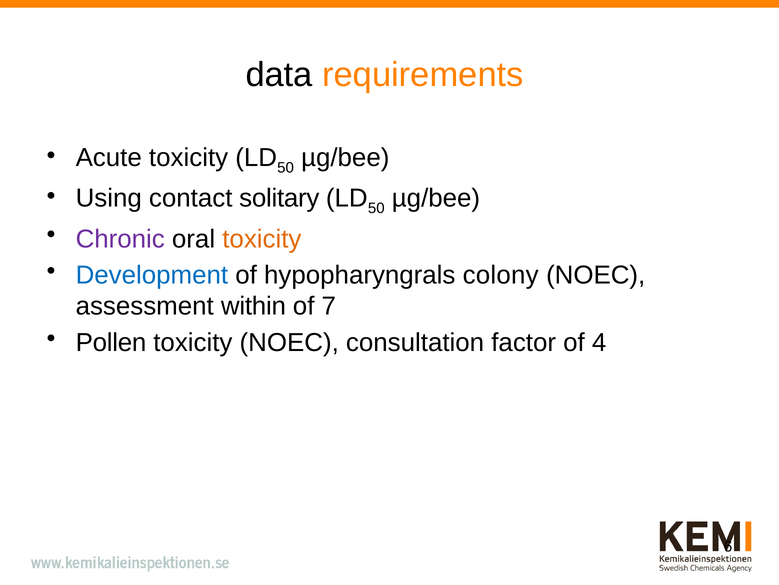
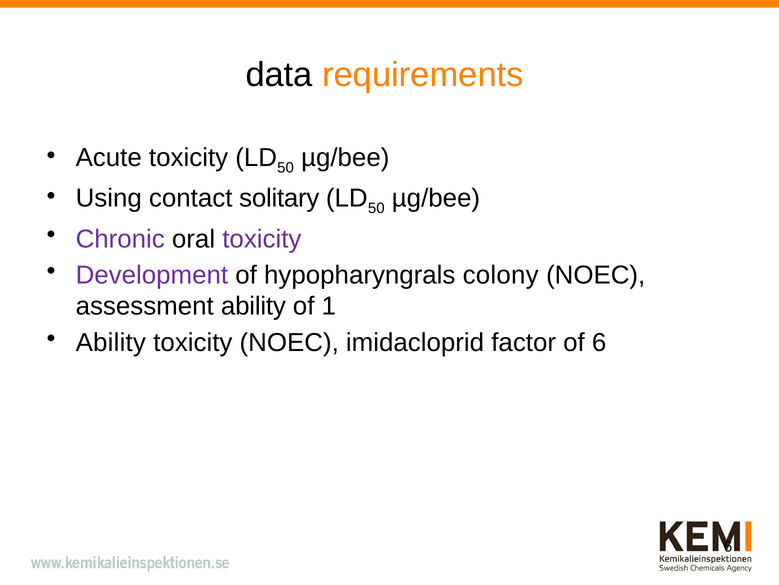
toxicity at (262, 239) colour: orange -> purple
Development colour: blue -> purple
assessment within: within -> ability
7: 7 -> 1
Pollen at (111, 342): Pollen -> Ability
consultation: consultation -> imidacloprid
of 4: 4 -> 6
